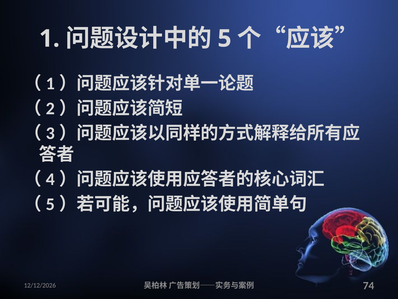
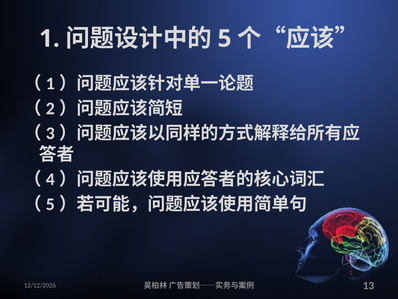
74: 74 -> 13
